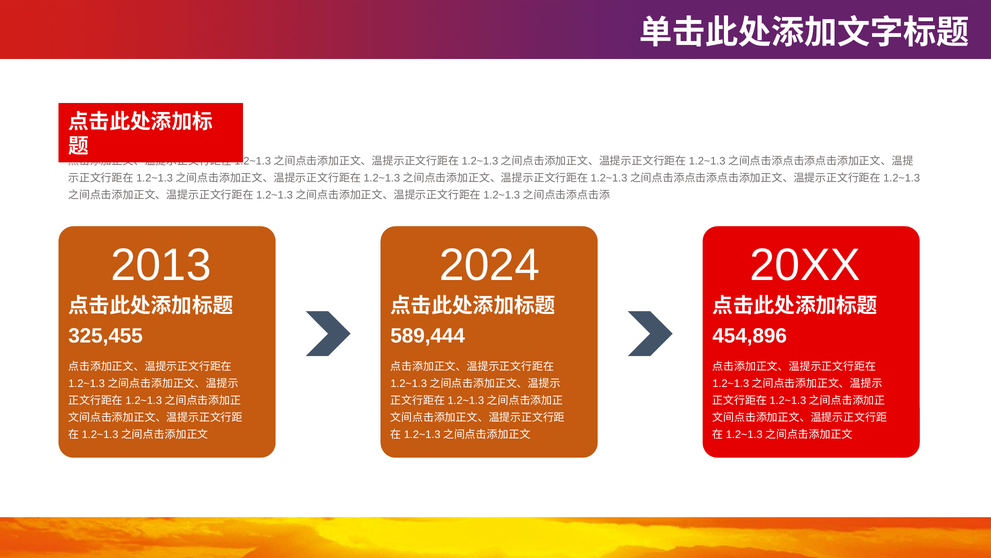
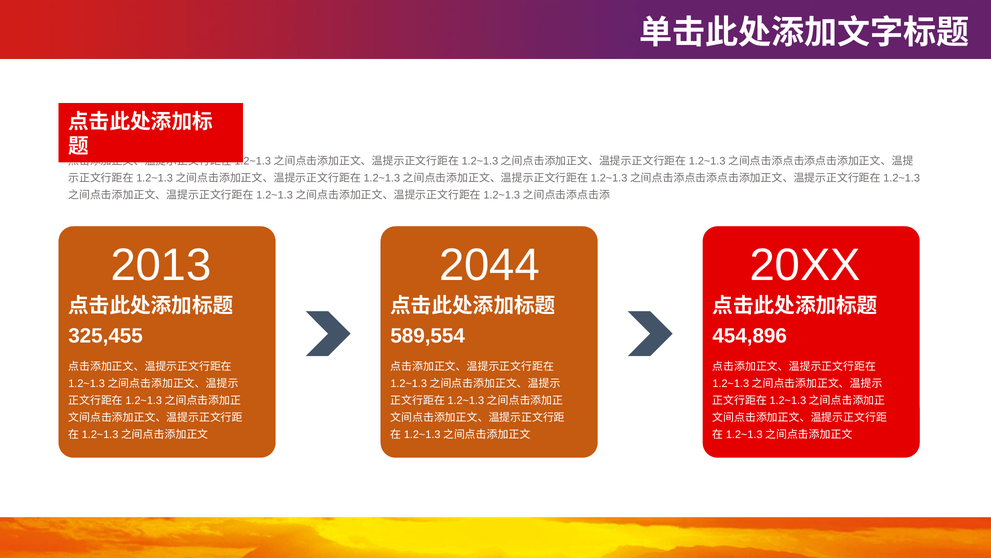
2024: 2024 -> 2044
589,444: 589,444 -> 589,554
